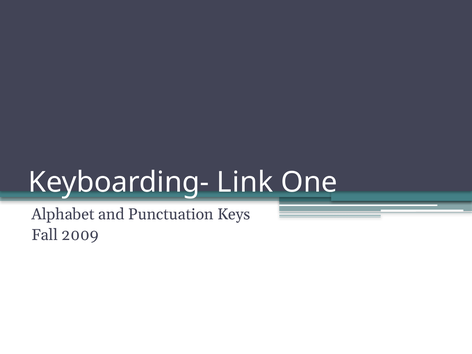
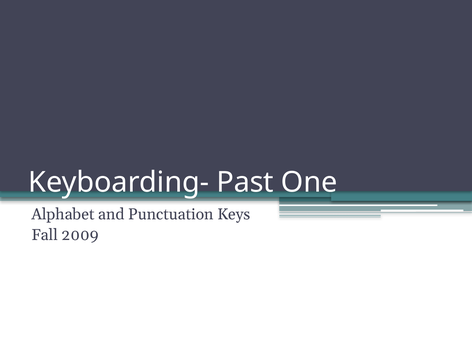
Link: Link -> Past
